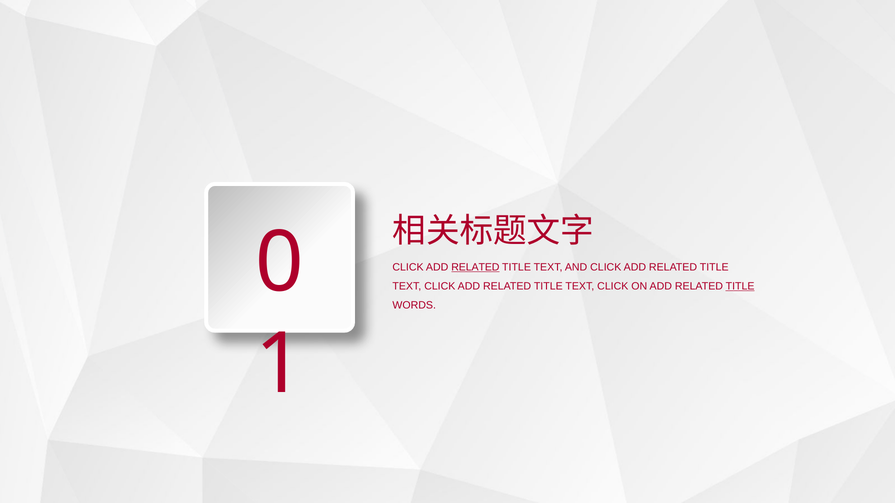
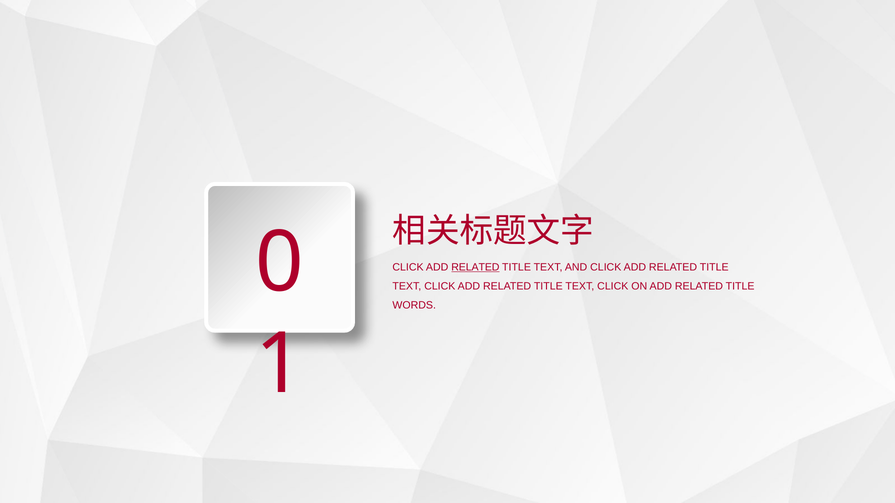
TITLE at (740, 287) underline: present -> none
